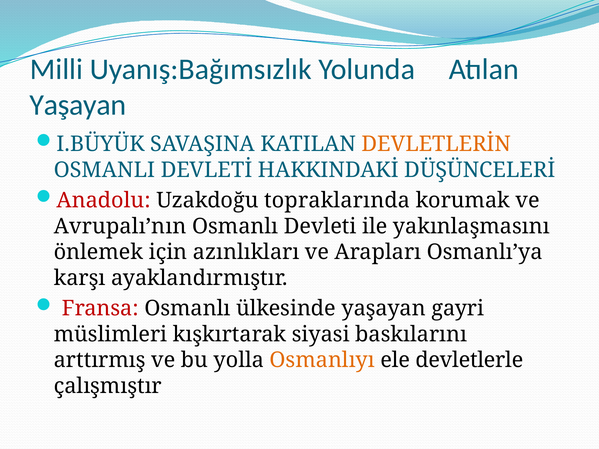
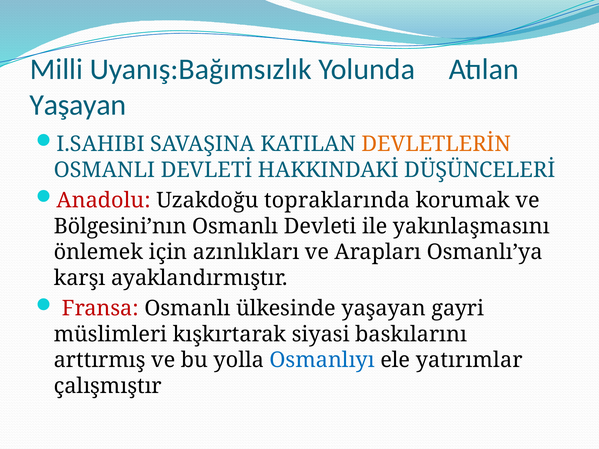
I.BÜYÜK: I.BÜYÜK -> I.SAHIBI
Avrupalı’nın: Avrupalı’nın -> Bölgesini’nın
Osmanlıyı colour: orange -> blue
devletlerle: devletlerle -> yatırımlar
